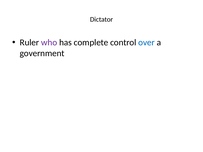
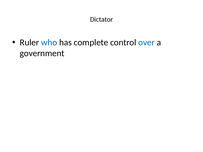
who colour: purple -> blue
